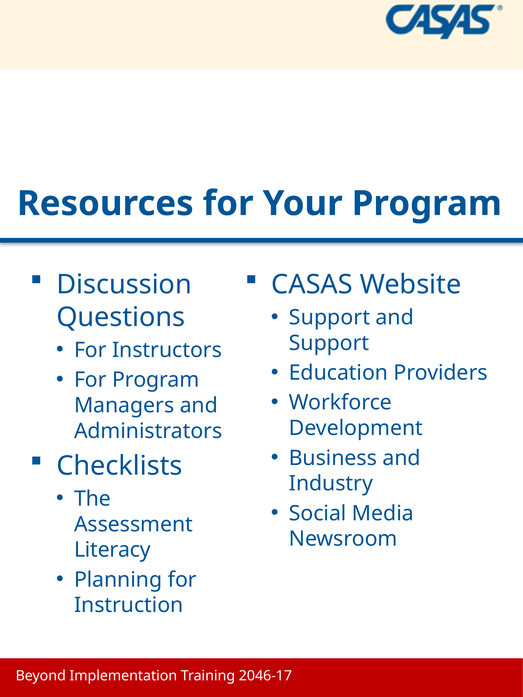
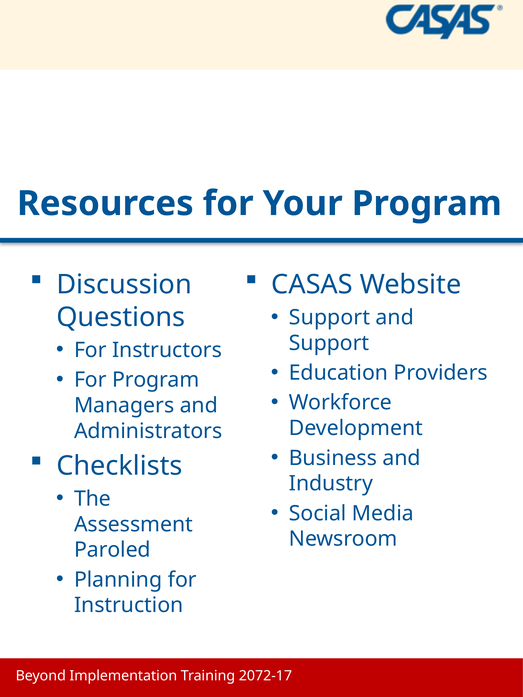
Literacy: Literacy -> Paroled
2046-17: 2046-17 -> 2072-17
